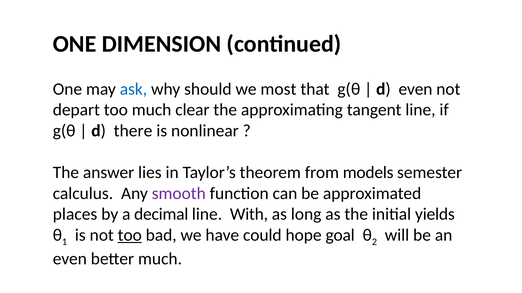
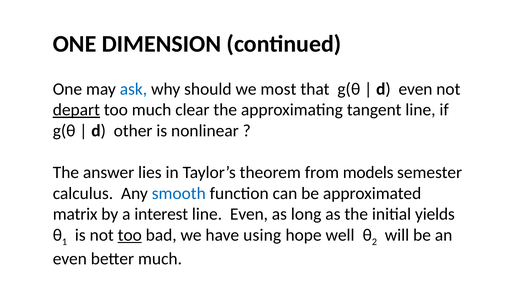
depart underline: none -> present
there: there -> other
smooth colour: purple -> blue
places: places -> matrix
decimal: decimal -> interest
line With: With -> Even
could: could -> using
goal: goal -> well
